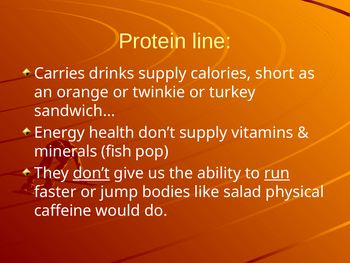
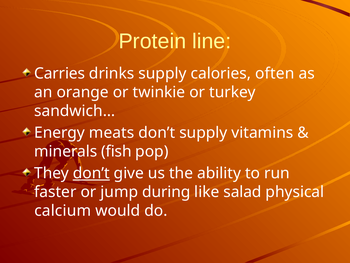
short: short -> often
health: health -> meats
run underline: present -> none
bodies: bodies -> during
caffeine: caffeine -> calcium
